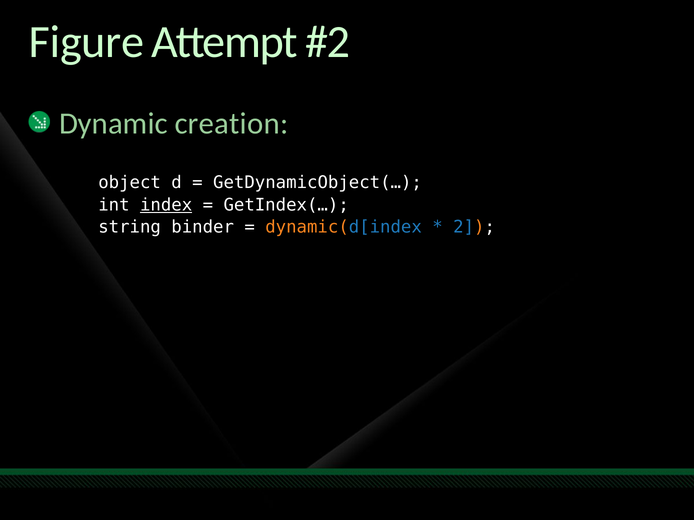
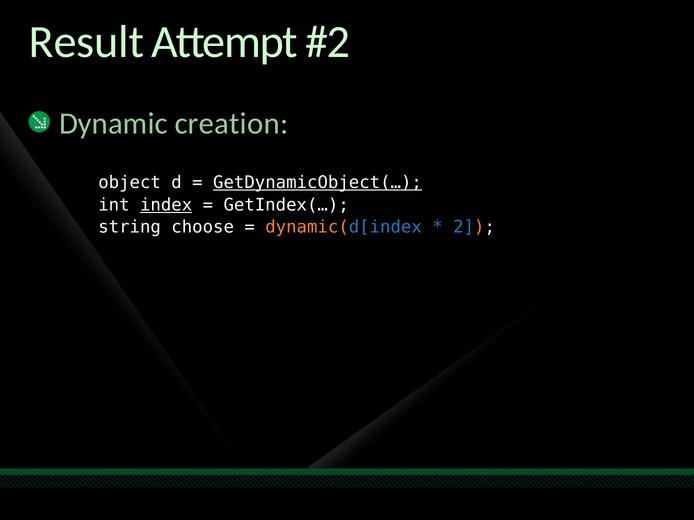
Figure: Figure -> Result
GetDynamicObject(… underline: none -> present
binder: binder -> choose
